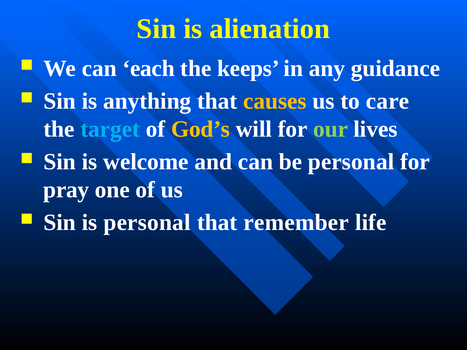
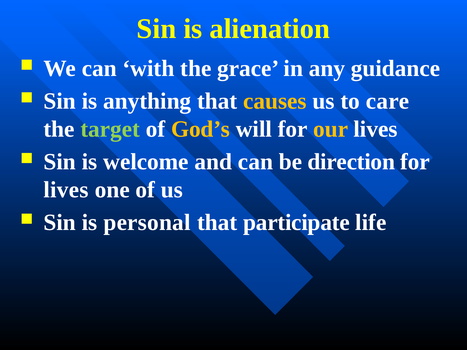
each: each -> with
keeps: keeps -> grace
target colour: light blue -> light green
our colour: light green -> yellow
be personal: personal -> direction
pray at (66, 190): pray -> lives
remember: remember -> participate
